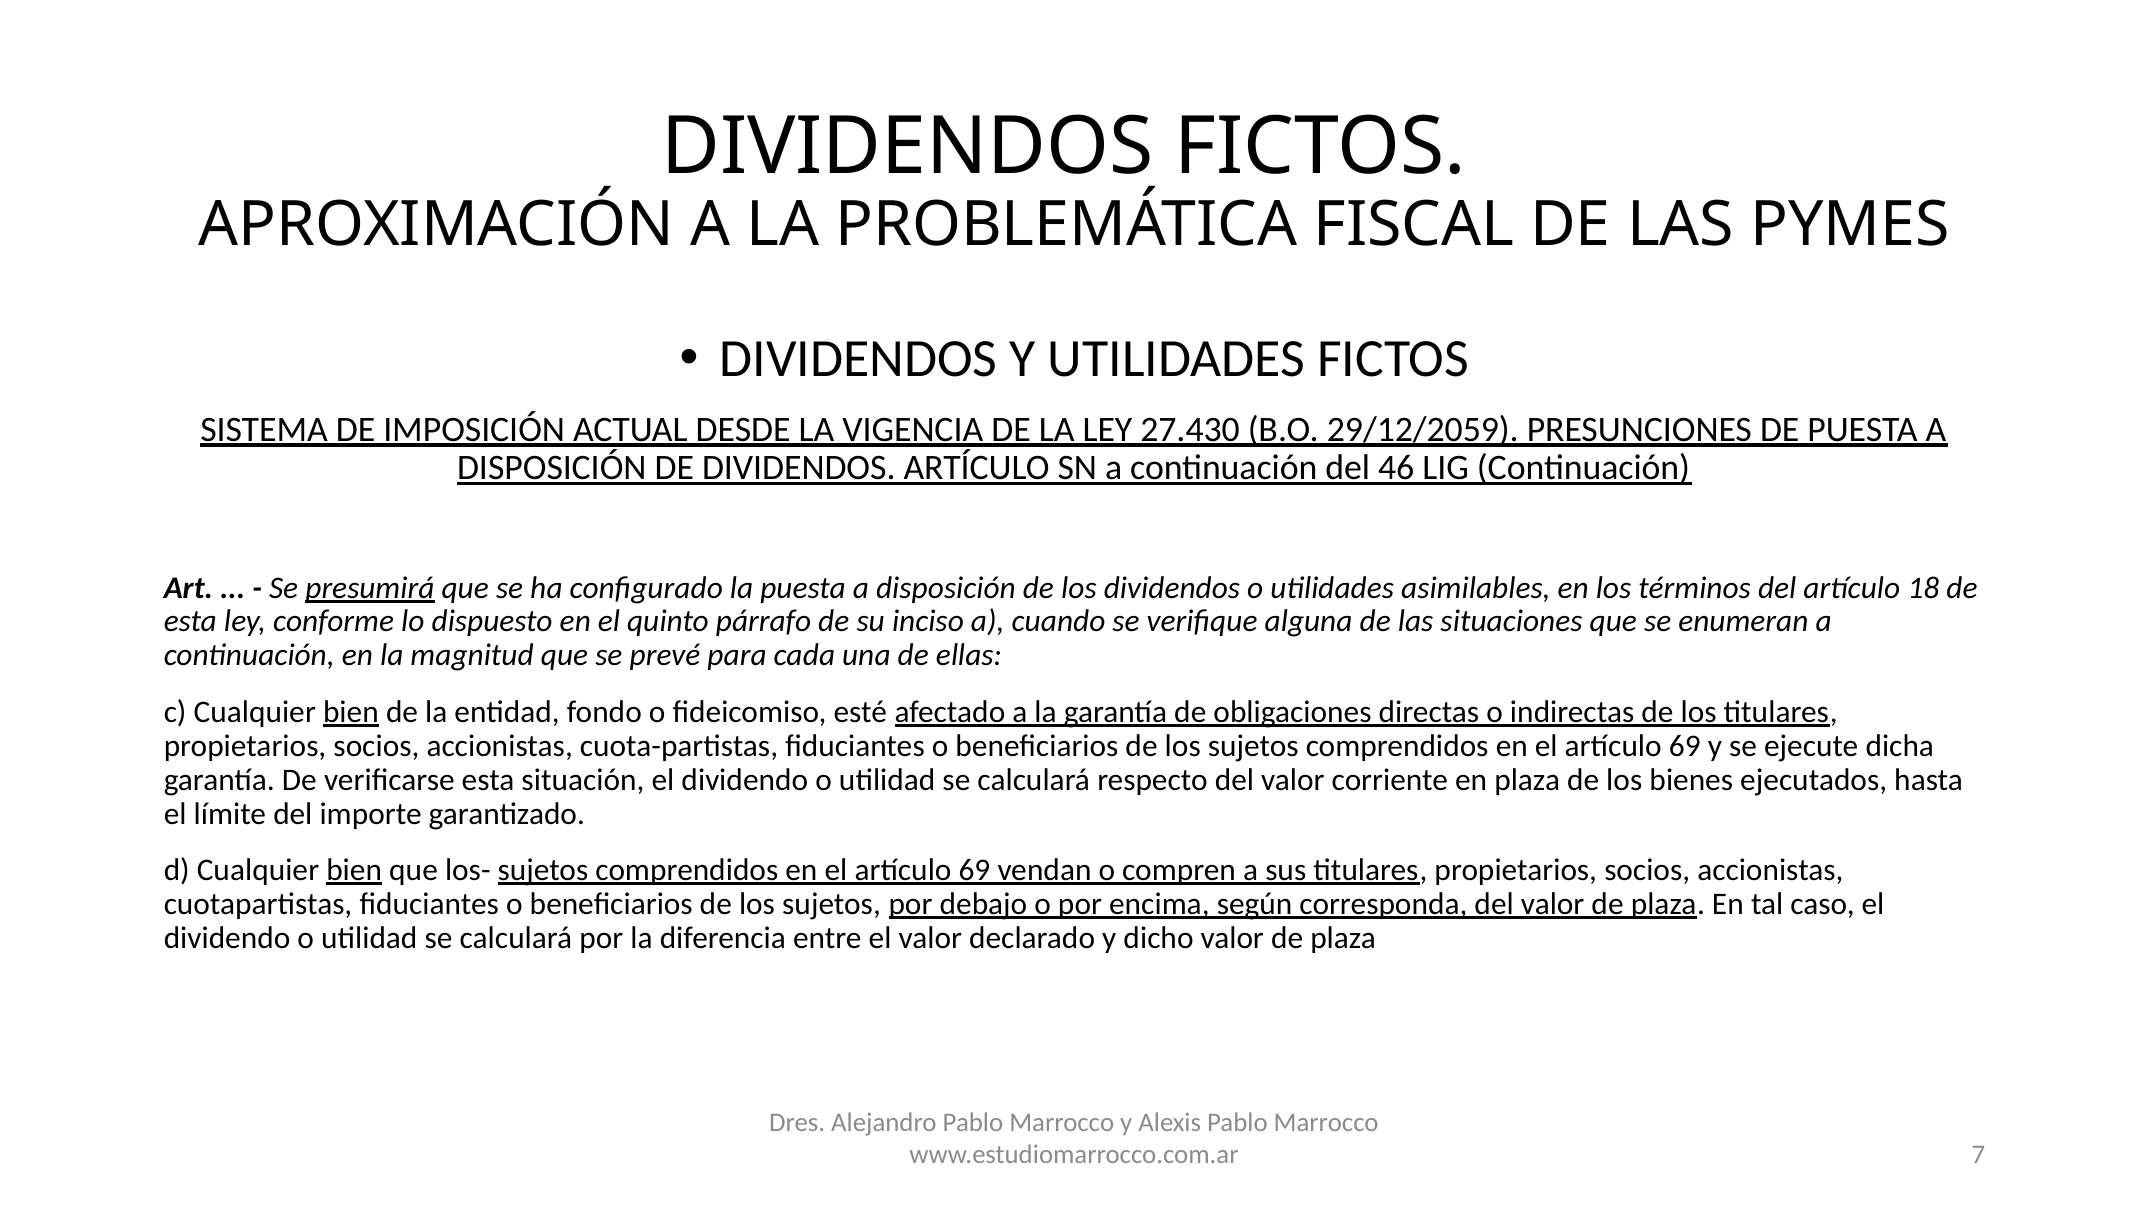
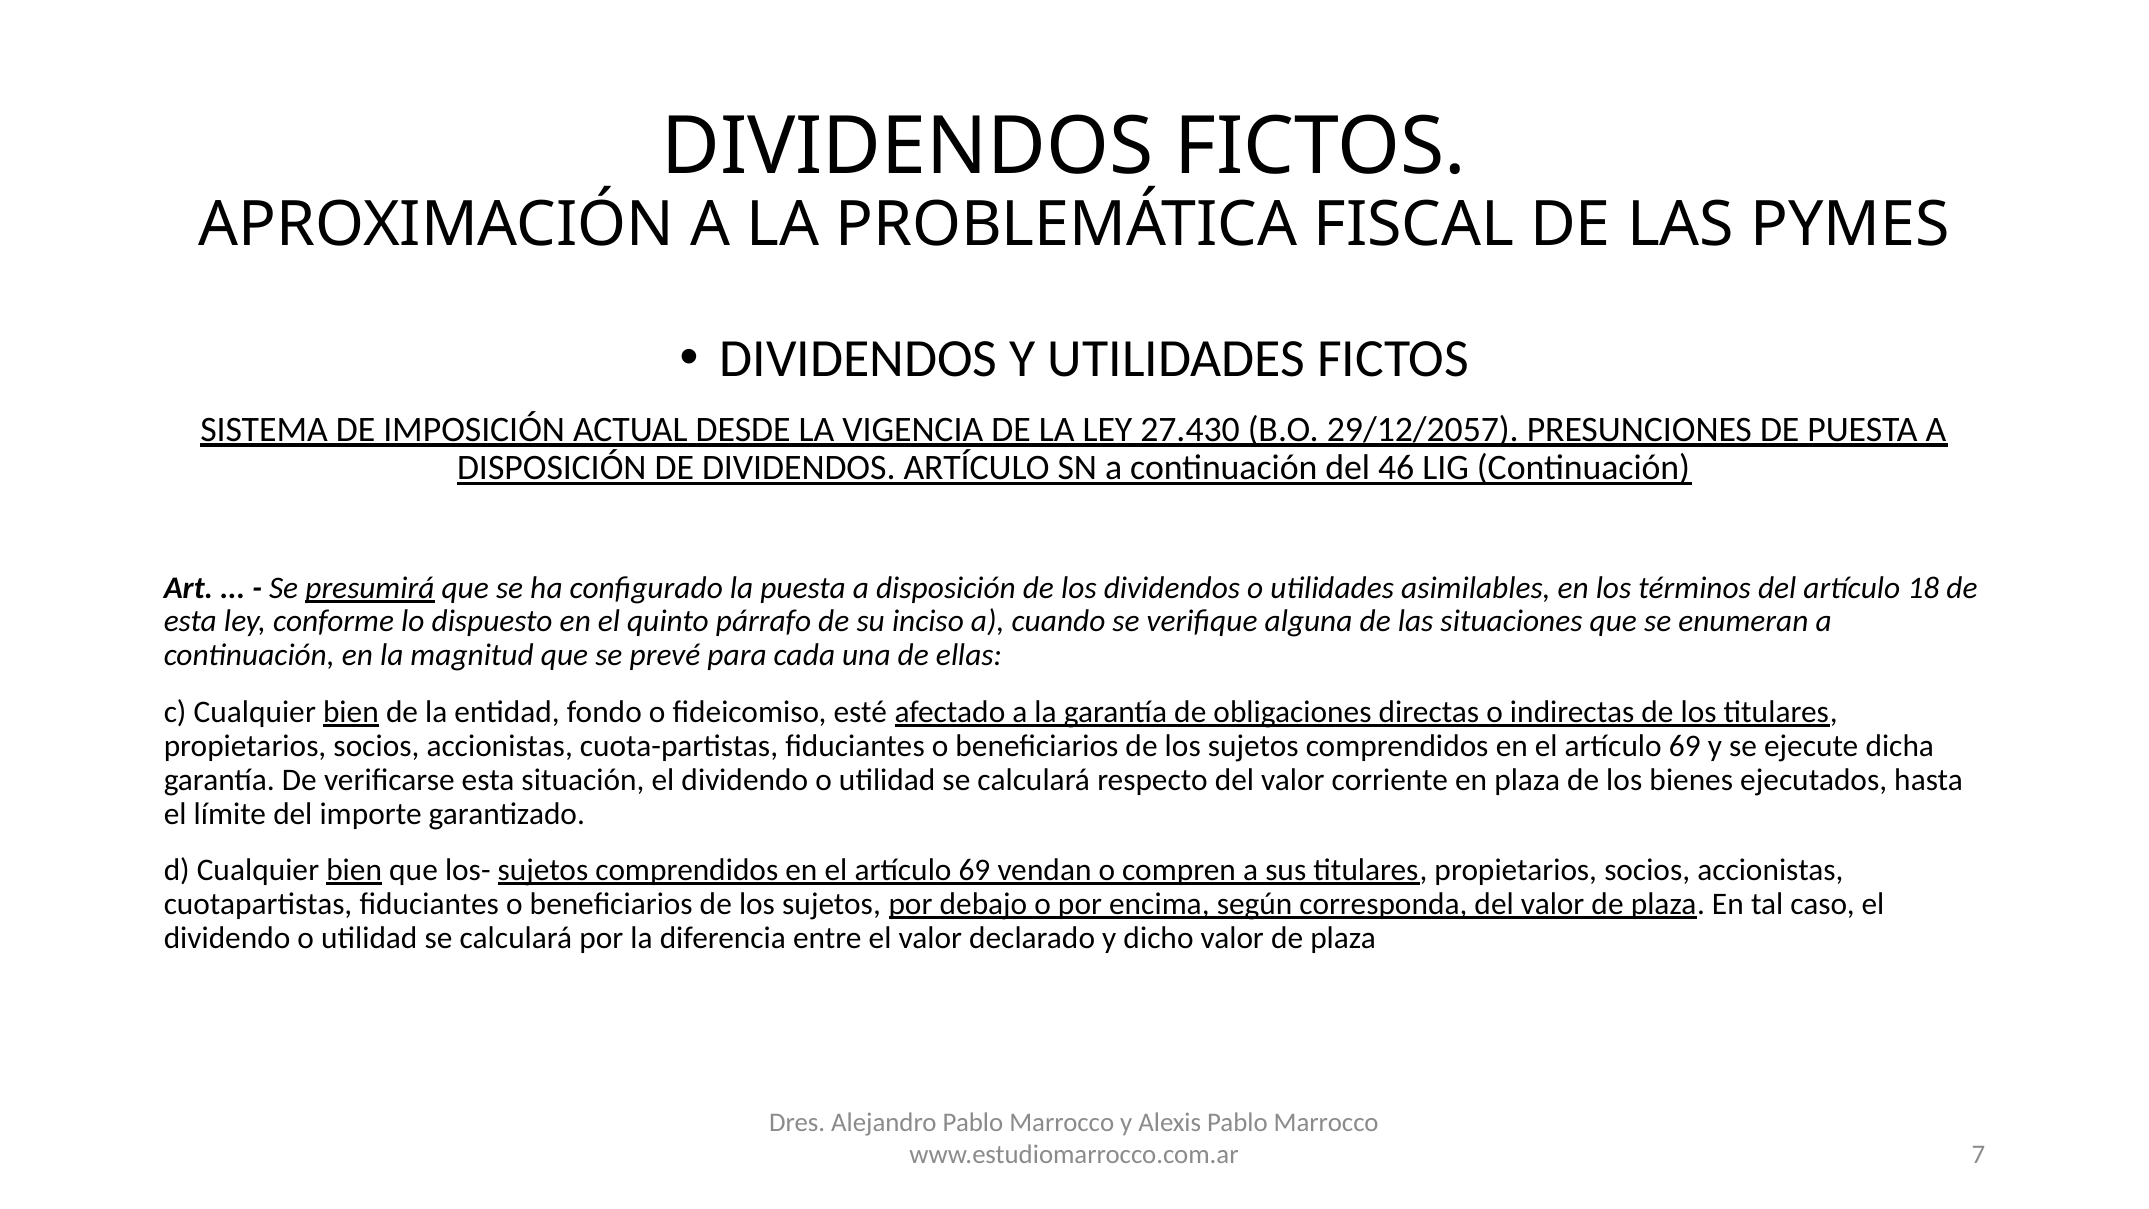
29/12/2059: 29/12/2059 -> 29/12/2057
